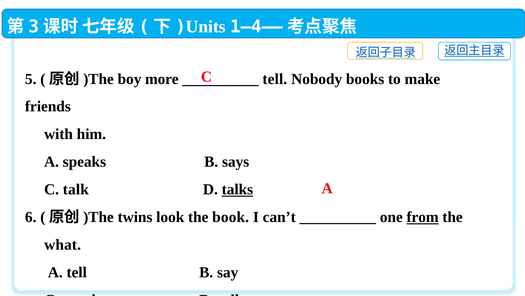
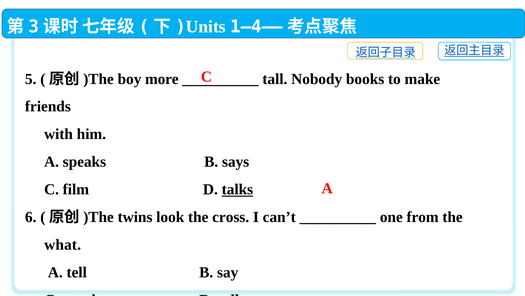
tell at (275, 79): tell -> tall
C talk: talk -> film
book: book -> cross
from underline: present -> none
